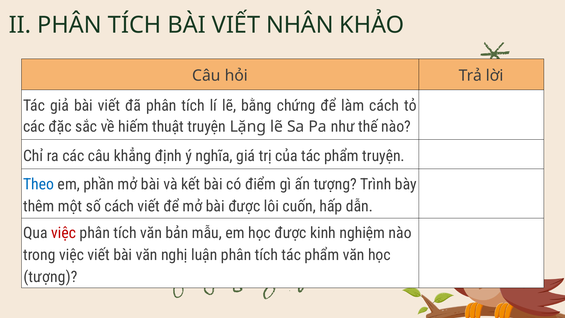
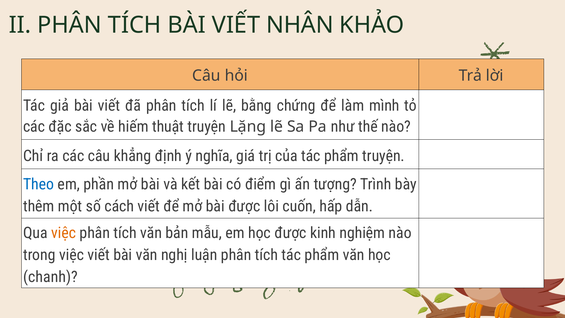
làm cách: cách -> mình
việc at (64, 233) colour: red -> orange
tượng at (50, 277): tượng -> chanh
